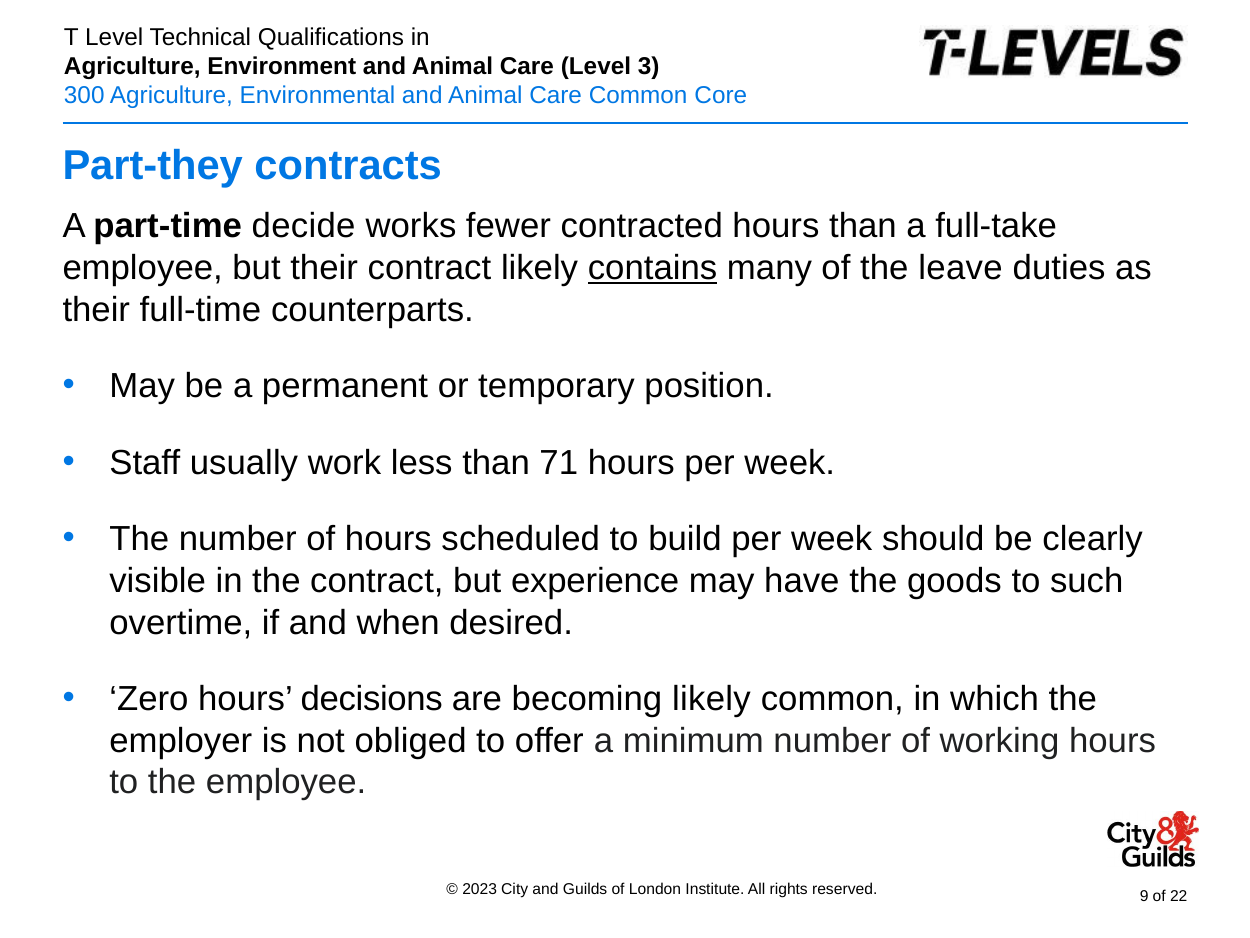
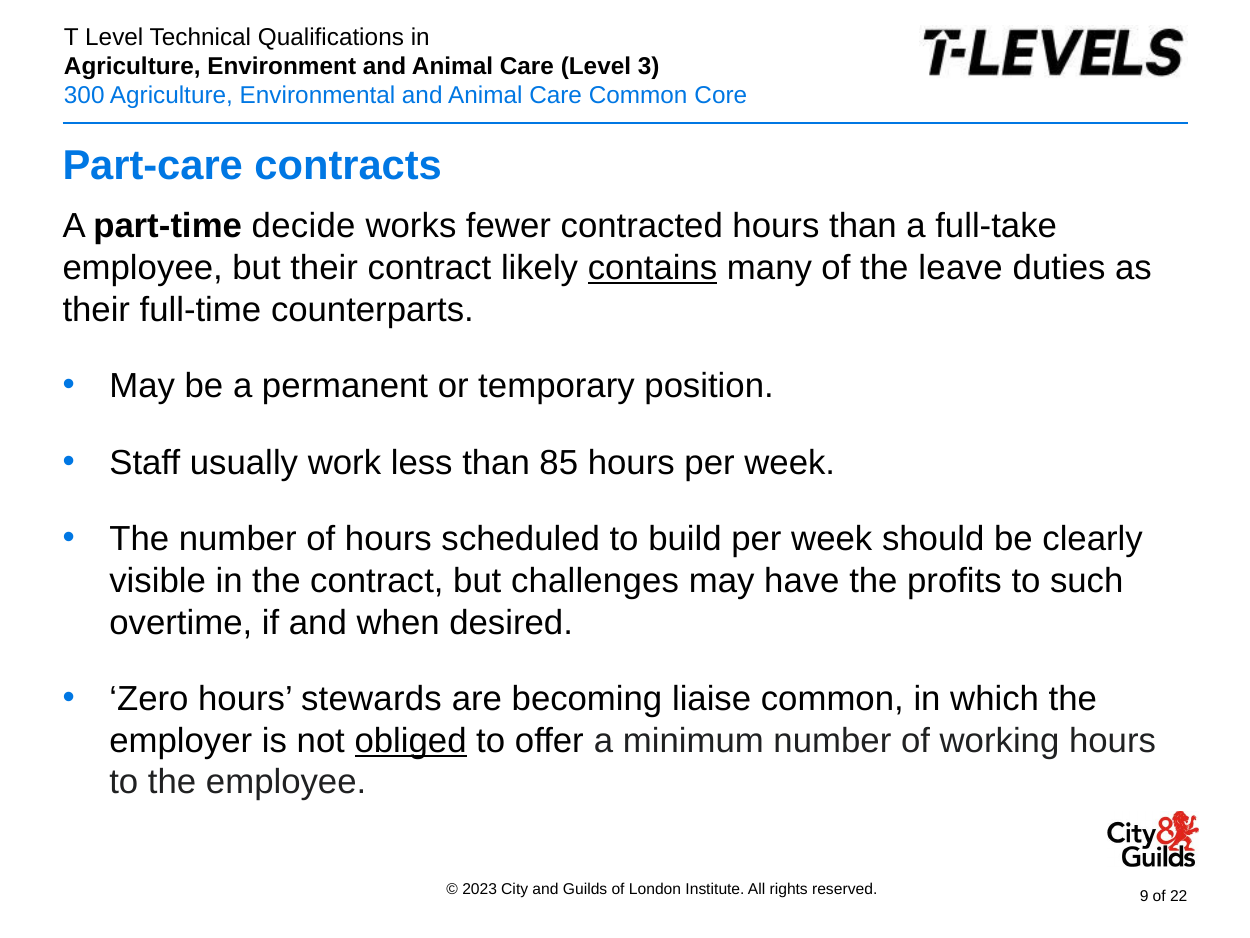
Part-they: Part-they -> Part-care
71: 71 -> 85
experience: experience -> challenges
goods: goods -> profits
decisions: decisions -> stewards
becoming likely: likely -> liaise
obliged underline: none -> present
